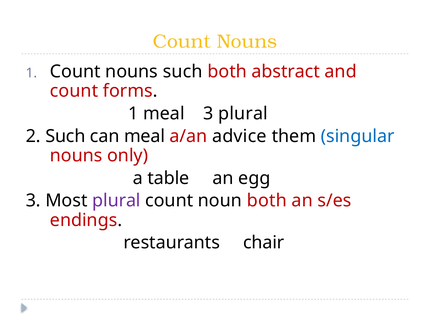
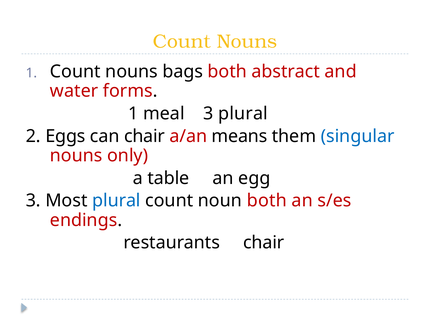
nouns such: such -> bags
count at (74, 91): count -> water
2 Such: Such -> Eggs
can meal: meal -> chair
advice: advice -> means
plural at (116, 200) colour: purple -> blue
